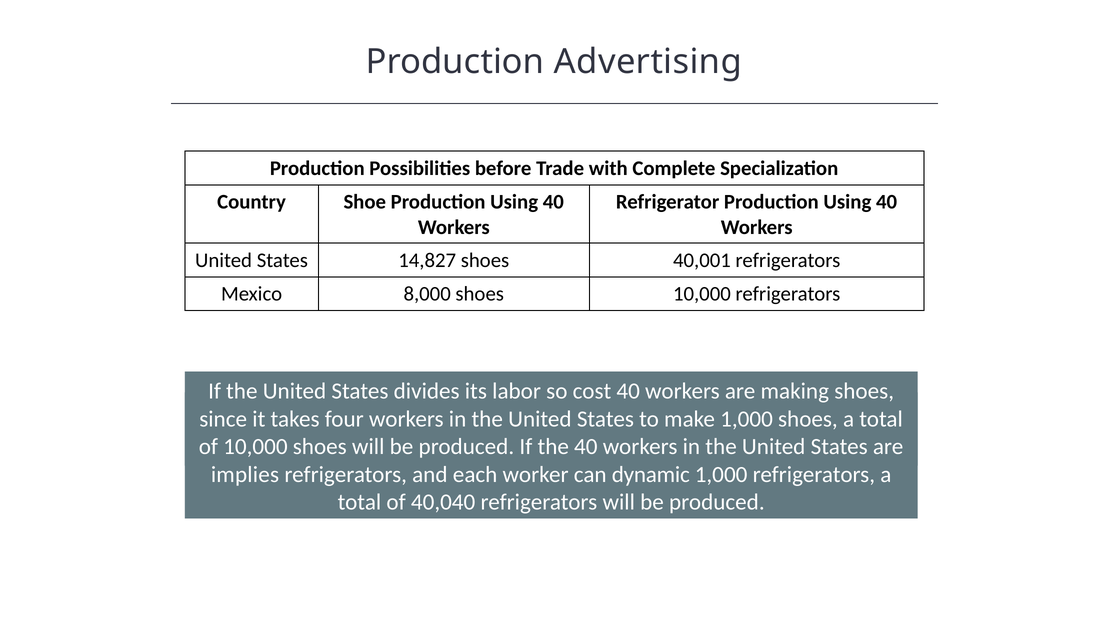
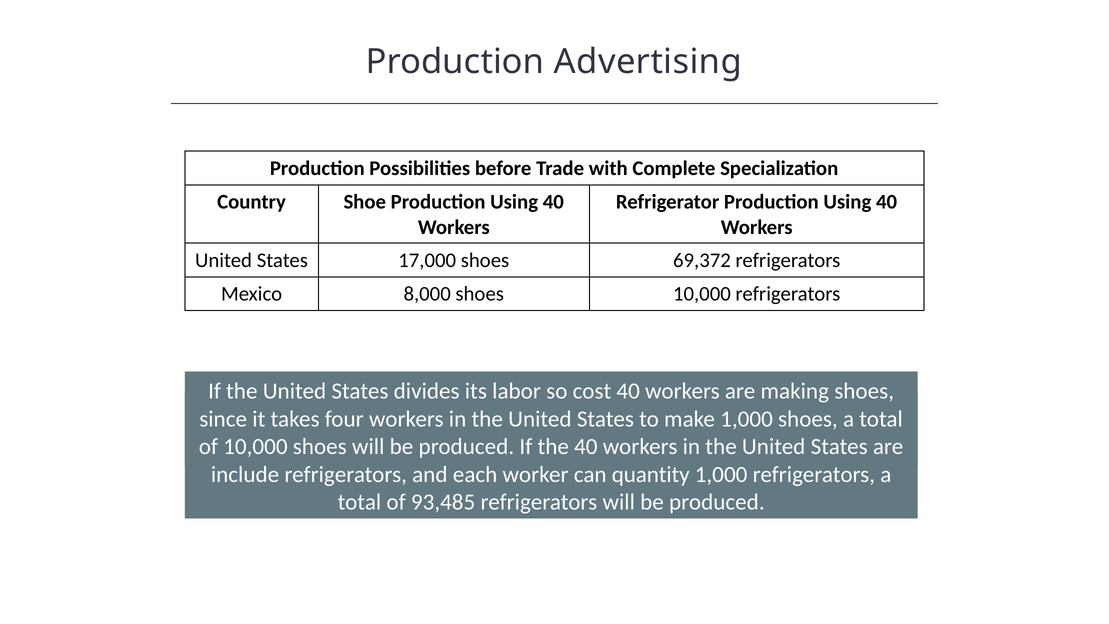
14,827: 14,827 -> 17,000
40,001: 40,001 -> 69,372
implies: implies -> include
dynamic: dynamic -> quantity
40,040: 40,040 -> 93,485
